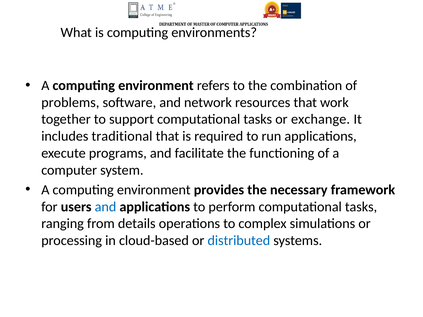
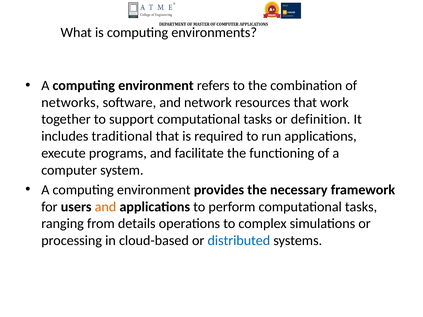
problems: problems -> networks
exchange: exchange -> definition
and at (105, 207) colour: blue -> orange
